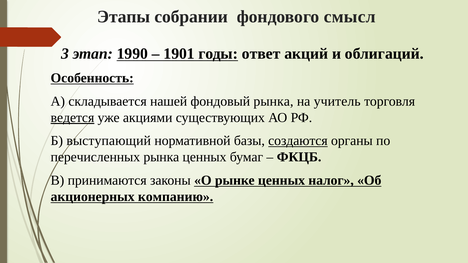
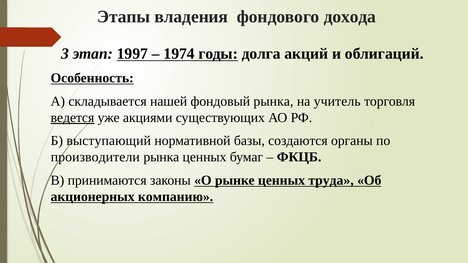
собрании: собрании -> владения
смысл: смысл -> дохода
1990: 1990 -> 1997
1901: 1901 -> 1974
ответ: ответ -> долга
создаются underline: present -> none
перечисленных: перечисленных -> производители
налог: налог -> труда
